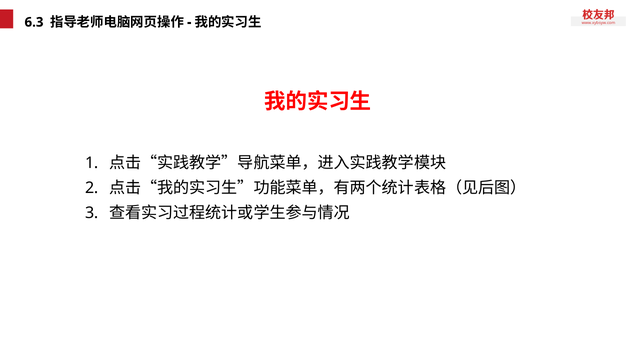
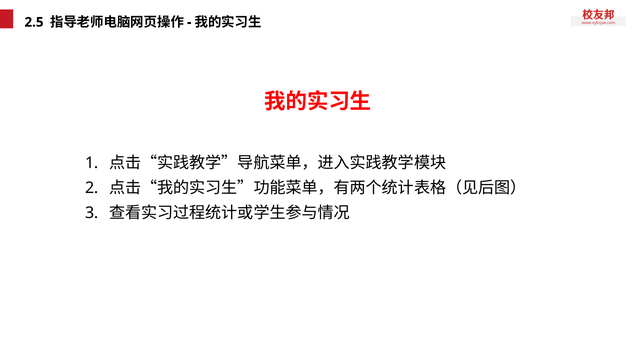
6.3: 6.3 -> 2.5
